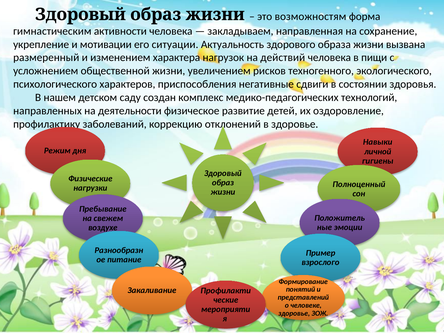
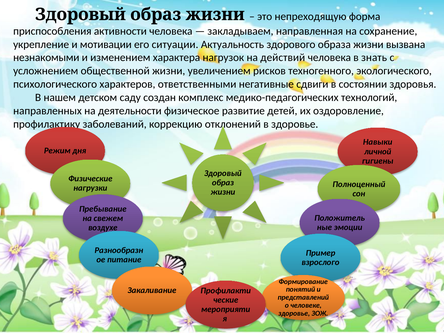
возможностям: возможностям -> непреходящую
гимнастическим: гимнастическим -> приспособления
размеренный: размеренный -> незнакомыми
пищи: пищи -> знать
приспособления: приспособления -> ответственными
